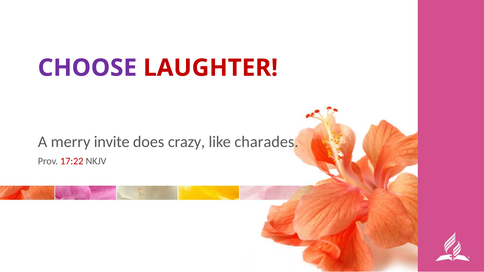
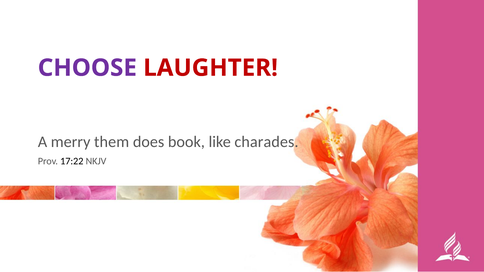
invite: invite -> them
crazy: crazy -> book
17:22 colour: red -> black
